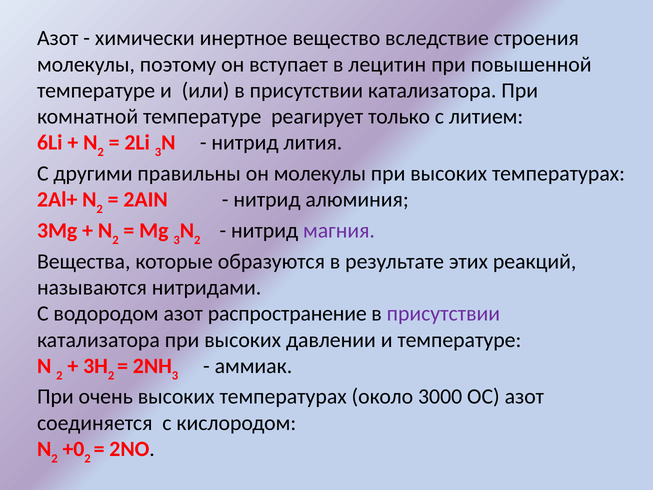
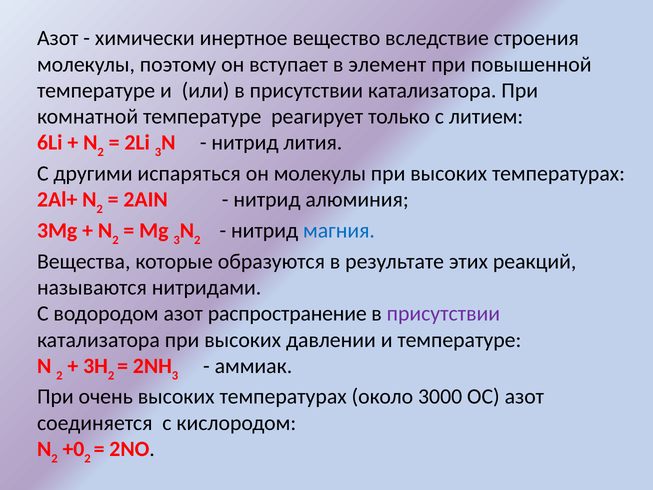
лецитин: лецитин -> элемент
правильны: правильны -> испаряться
магния colour: purple -> blue
